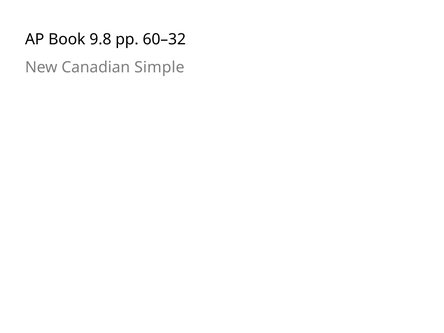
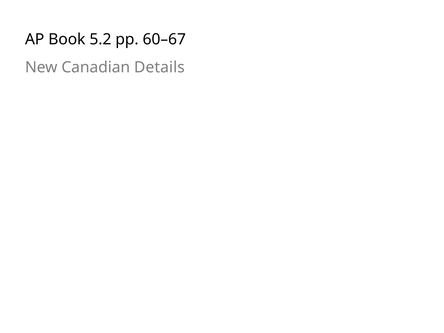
9.8: 9.8 -> 5.2
60–32: 60–32 -> 60–67
Simple: Simple -> Details
